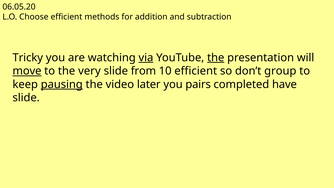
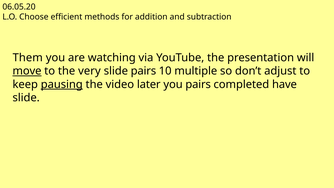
Tricky: Tricky -> Them
via underline: present -> none
the at (216, 58) underline: present -> none
slide from: from -> pairs
10 efficient: efficient -> multiple
group: group -> adjust
